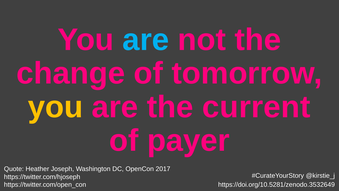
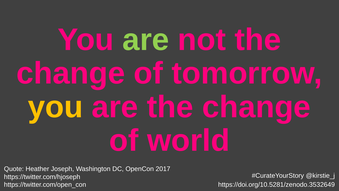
are at (146, 40) colour: light blue -> light green
are the current: current -> change
payer: payer -> world
